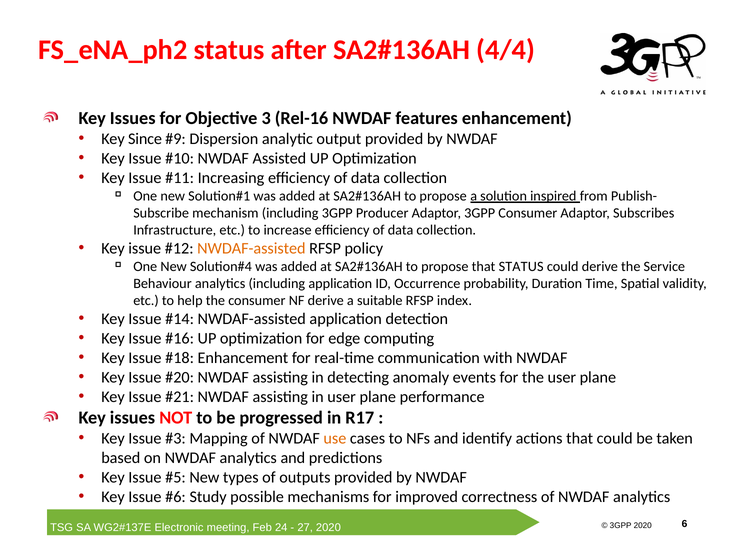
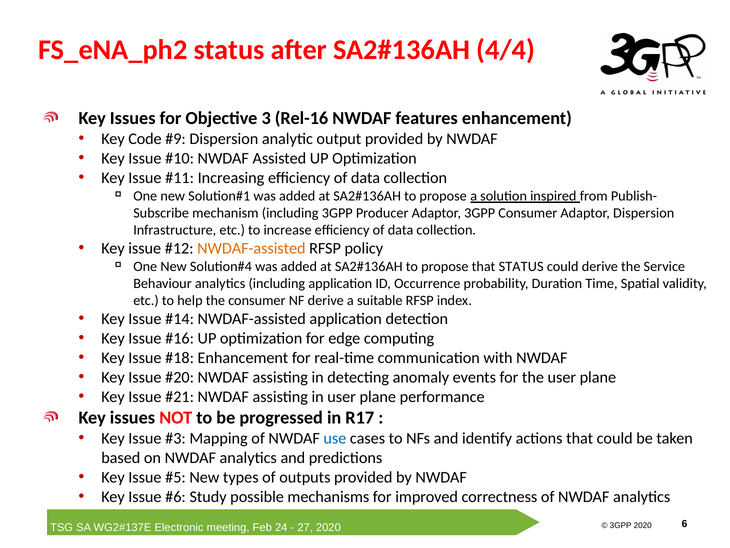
Since: Since -> Code
Adaptor Subscribes: Subscribes -> Dispersion
use colour: orange -> blue
